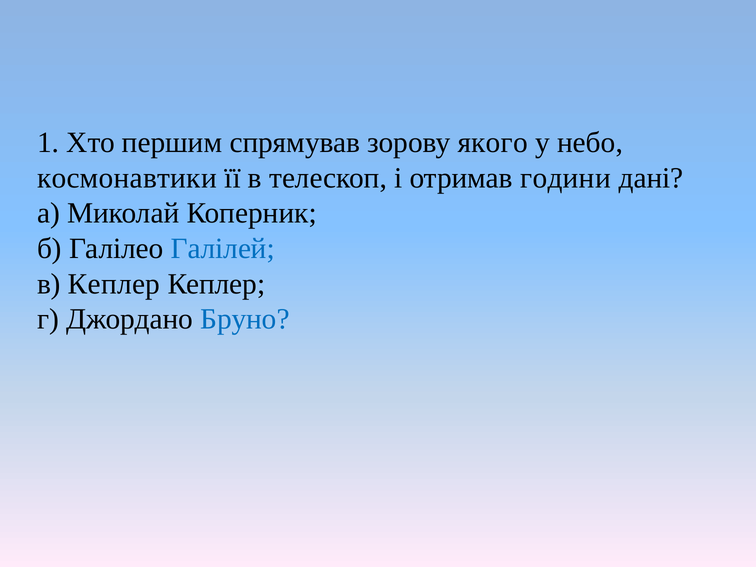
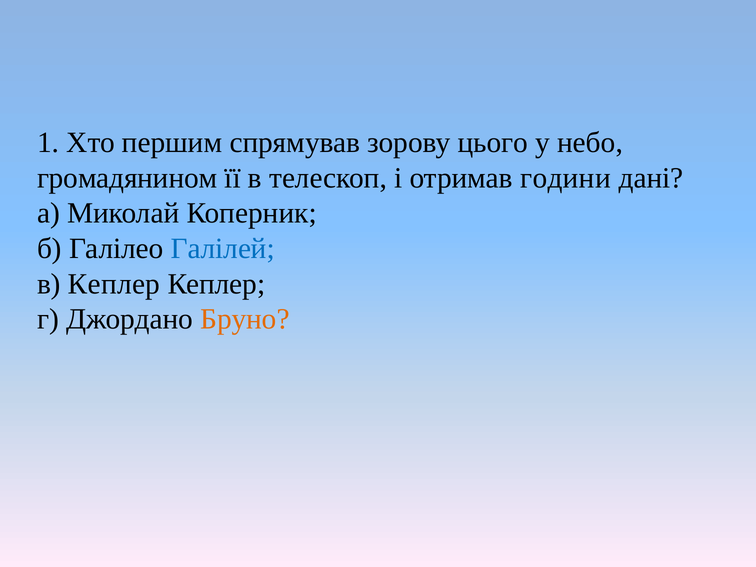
якого: якого -> цього
космонавтики: космонавтики -> громадянином
Бруно colour: blue -> orange
